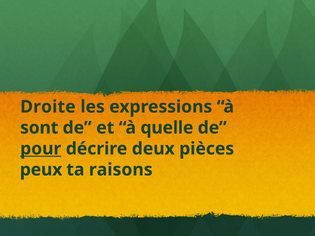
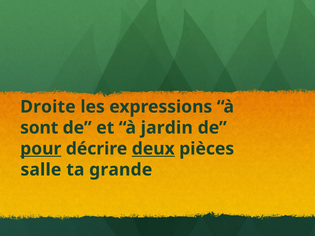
quelle: quelle -> jardin
deux underline: none -> present
peux: peux -> salle
raisons: raisons -> grande
